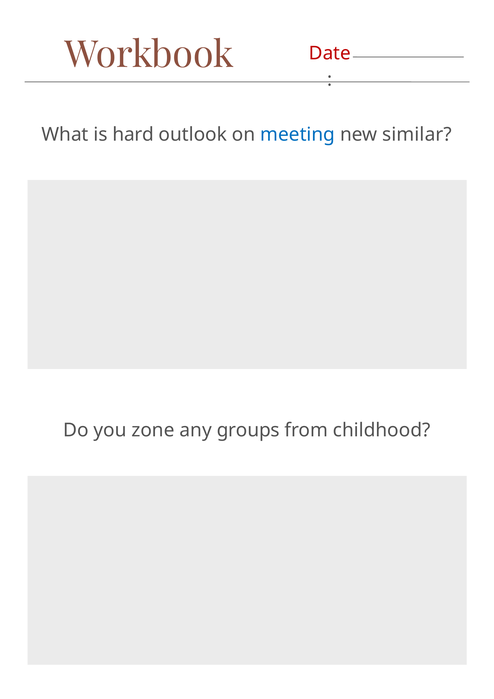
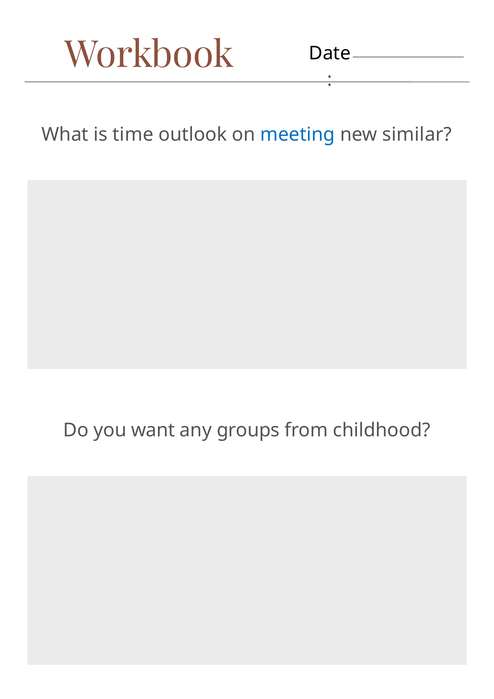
Date colour: red -> black
hard: hard -> time
zone: zone -> want
